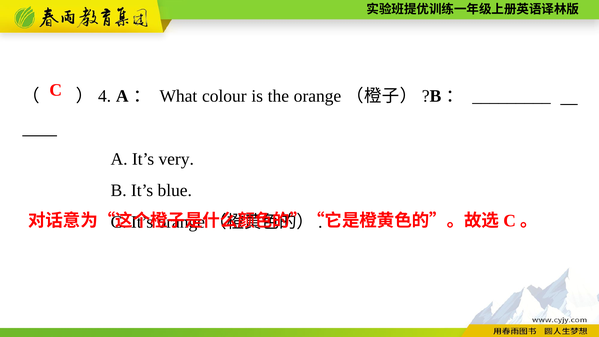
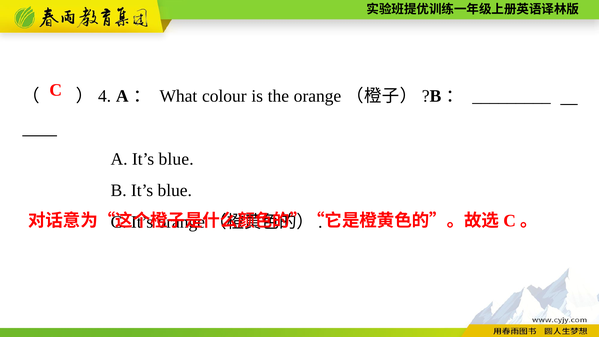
A It’s very: very -> blue
